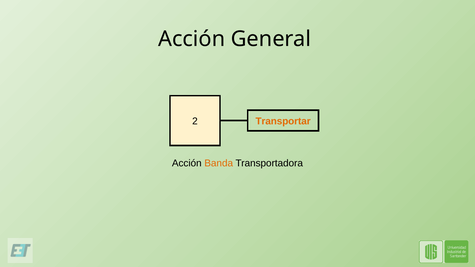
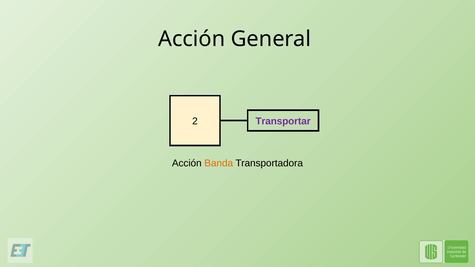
Transportar colour: orange -> purple
